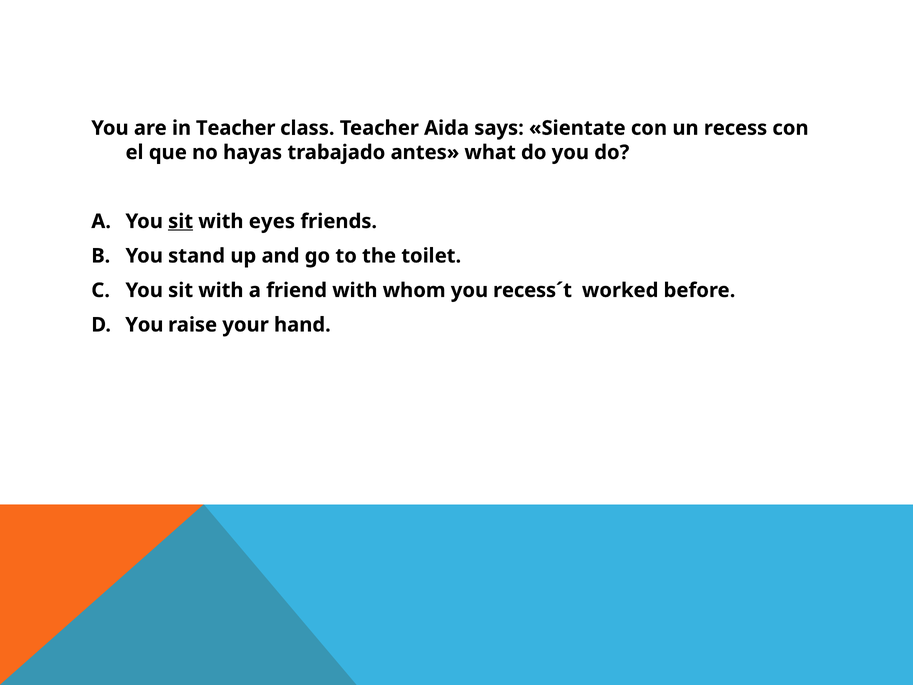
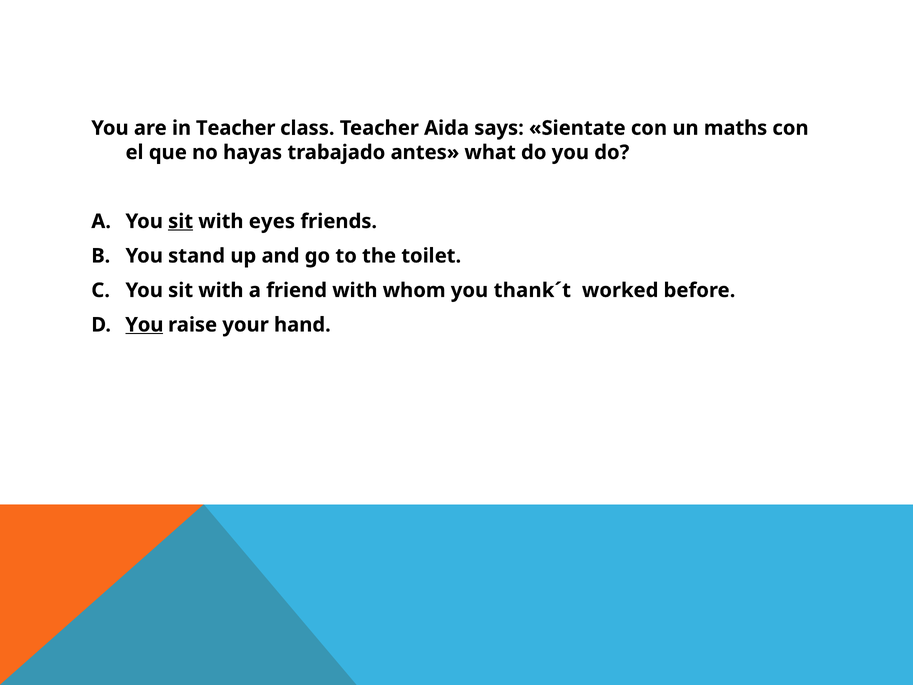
recess: recess -> maths
recess´t: recess´t -> thank´t
You at (144, 325) underline: none -> present
